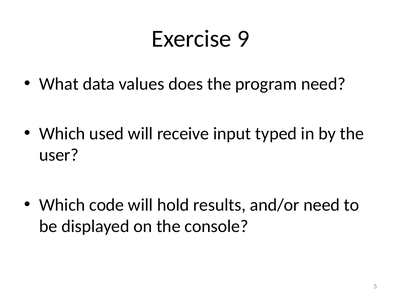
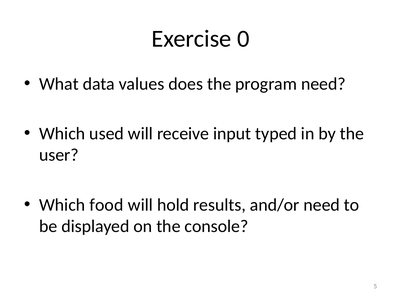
9: 9 -> 0
code: code -> food
